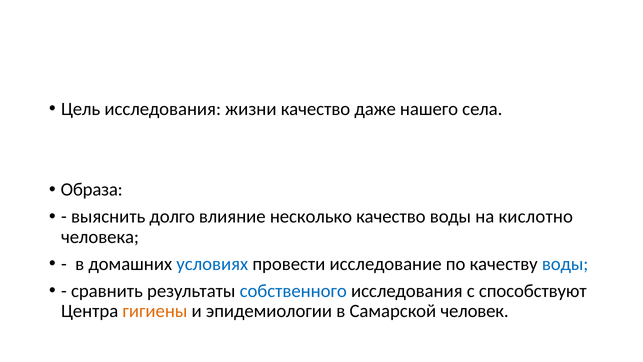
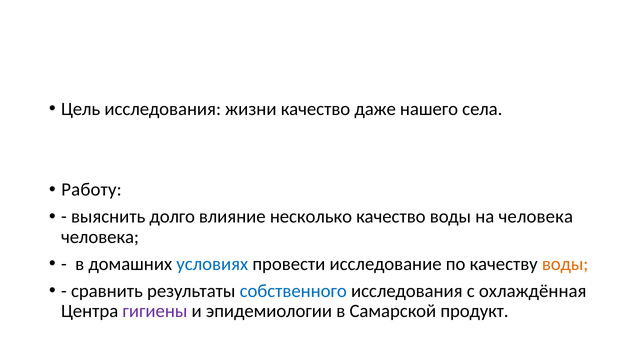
Образа: Образа -> Работу
на кислотно: кислотно -> человека
воды at (565, 264) colour: blue -> orange
способствуют: способствуют -> охлаждённая
гигиены colour: orange -> purple
человек: человек -> продукт
